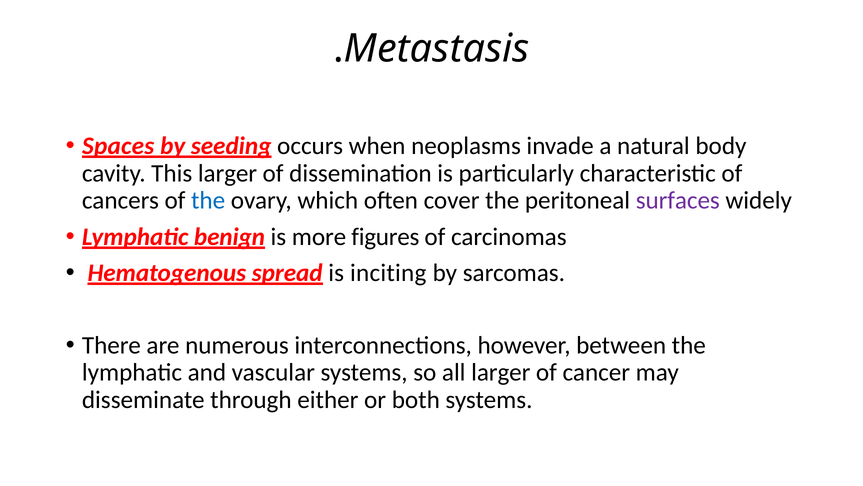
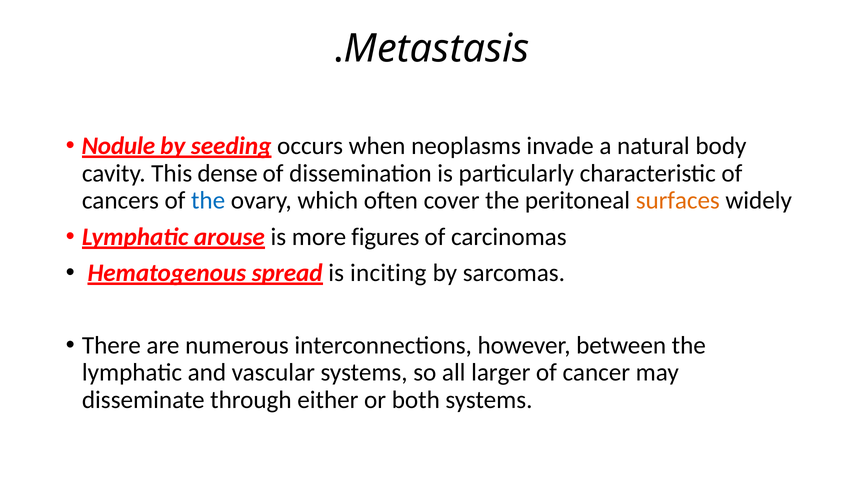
Spaces: Spaces -> Nodule
This larger: larger -> dense
surfaces colour: purple -> orange
benign: benign -> arouse
